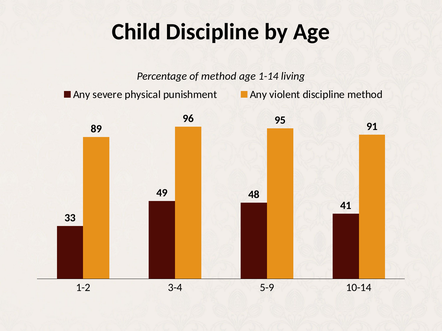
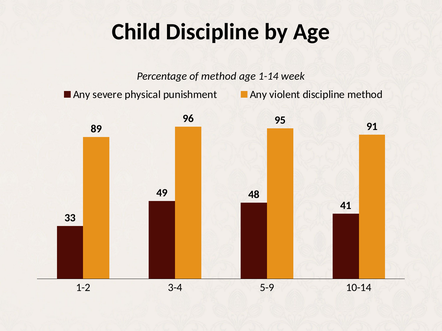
living: living -> week
